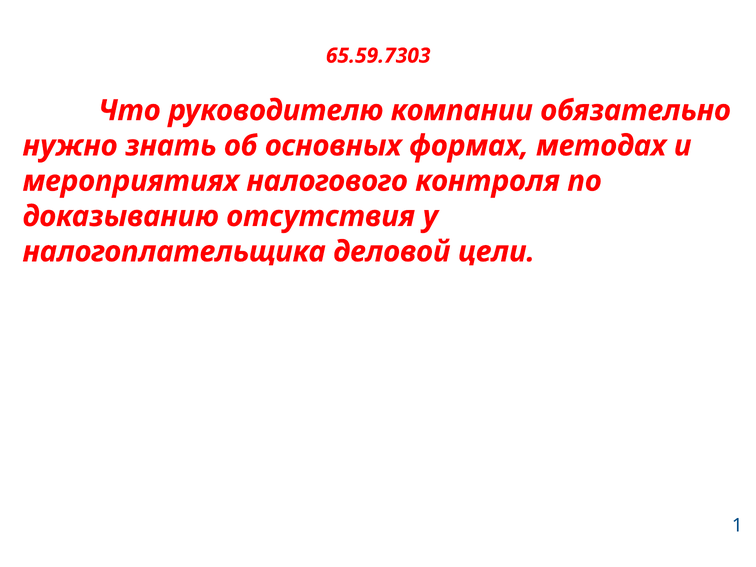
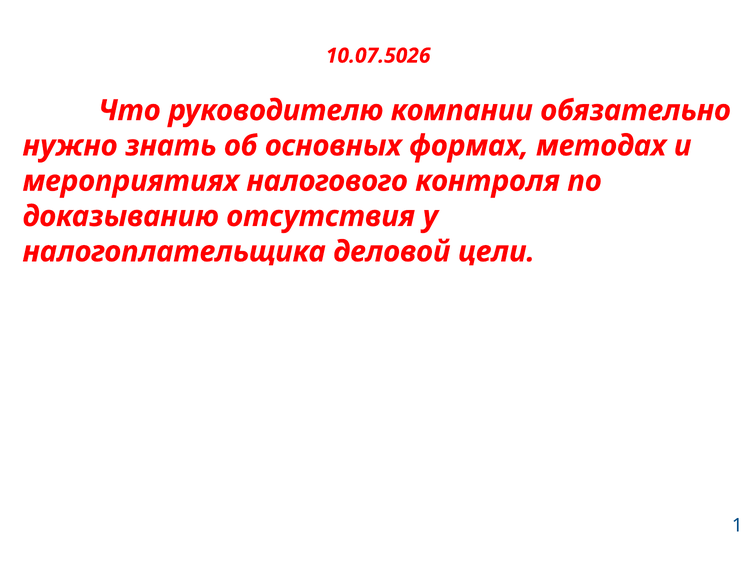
65.59.7303: 65.59.7303 -> 10.07.5026
